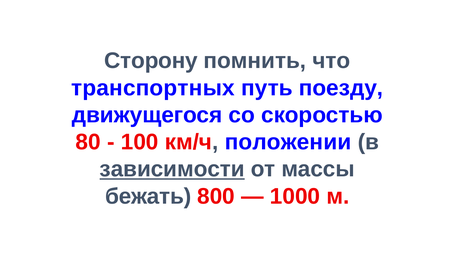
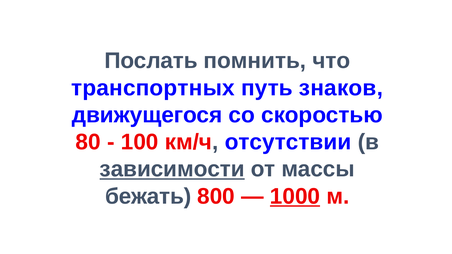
Сторону: Сторону -> Послать
поезду: поезду -> знаков
положении: положении -> отсутствии
1000 underline: none -> present
